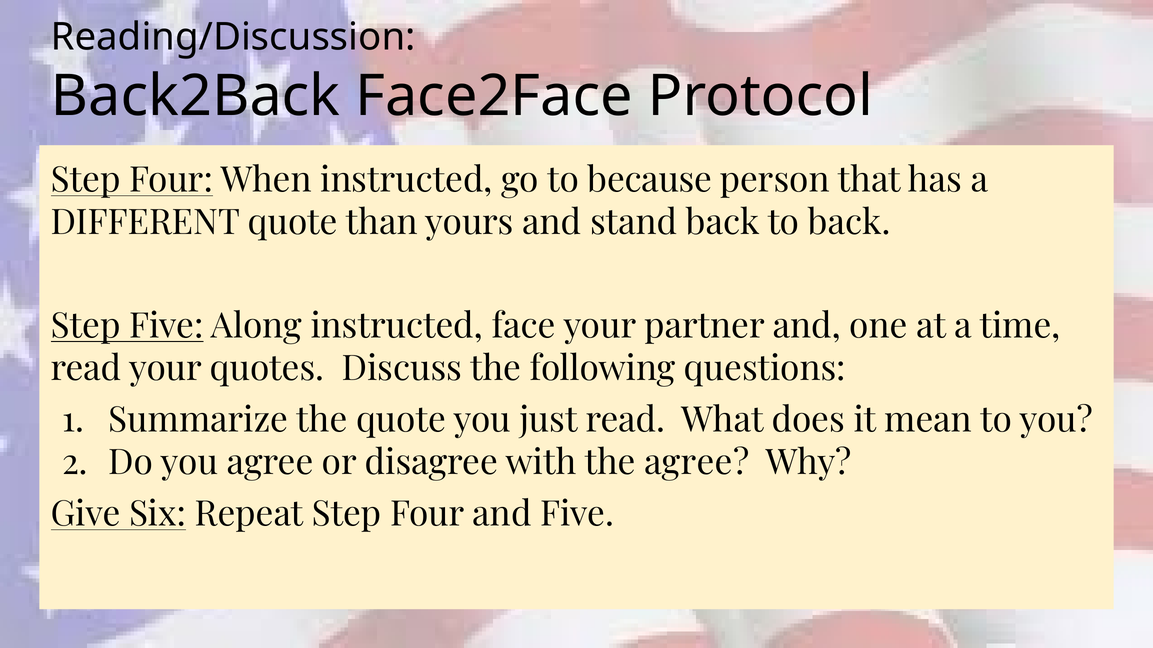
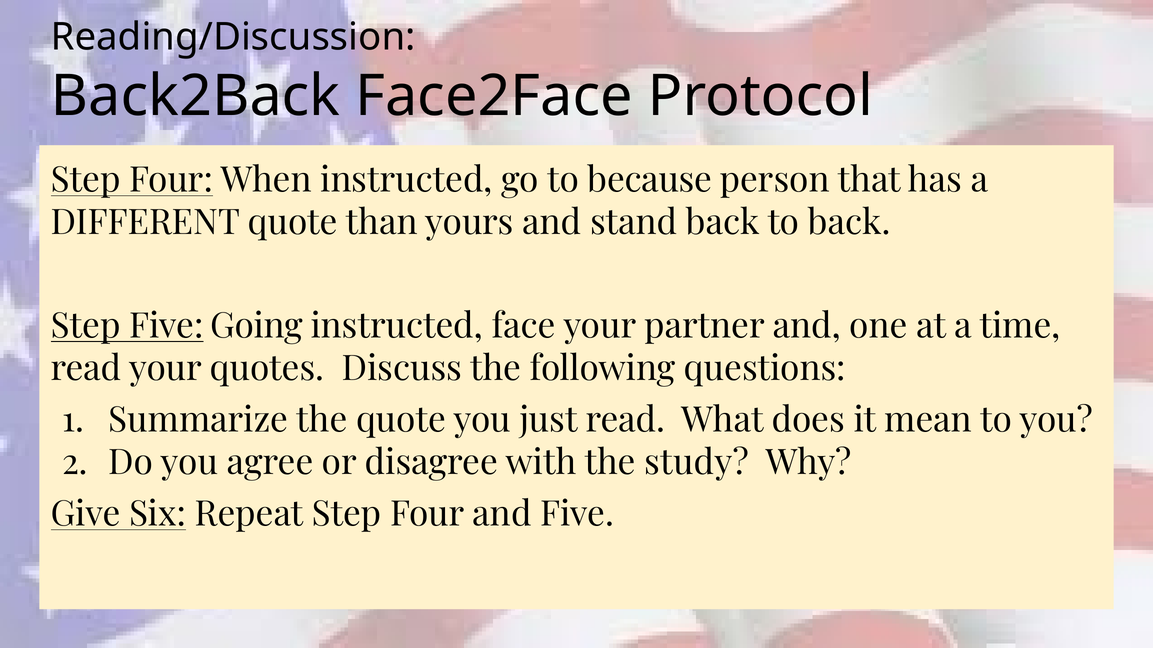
Along: Along -> Going
the agree: agree -> study
